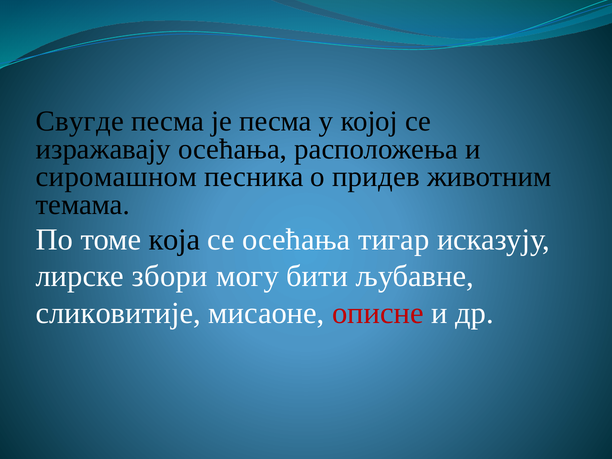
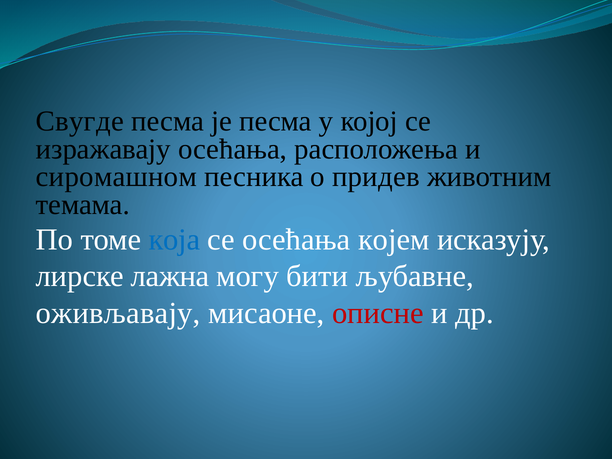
која colour: black -> blue
тигар: тигар -> којем
збори: збори -> лажна
сликовитије: сликовитије -> оживљавају
